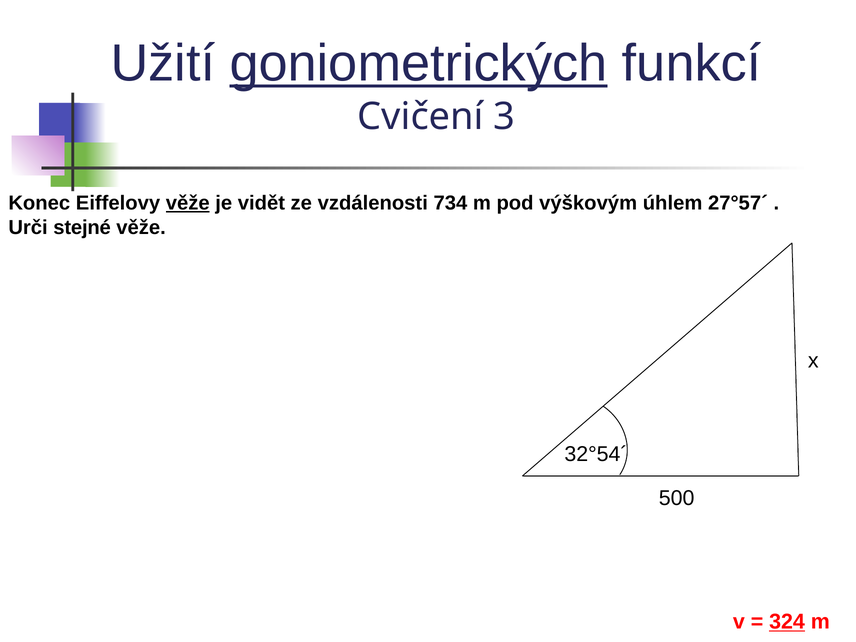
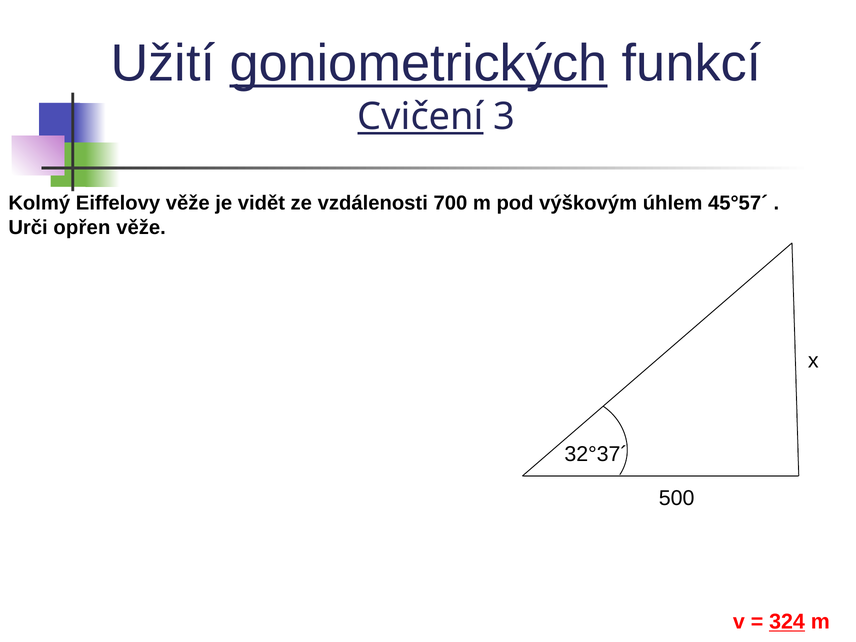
Cvičení underline: none -> present
Konec: Konec -> Kolmý
věže at (188, 203) underline: present -> none
734: 734 -> 700
27°57´: 27°57´ -> 45°57´
stejné: stejné -> opřen
32°54´: 32°54´ -> 32°37´
